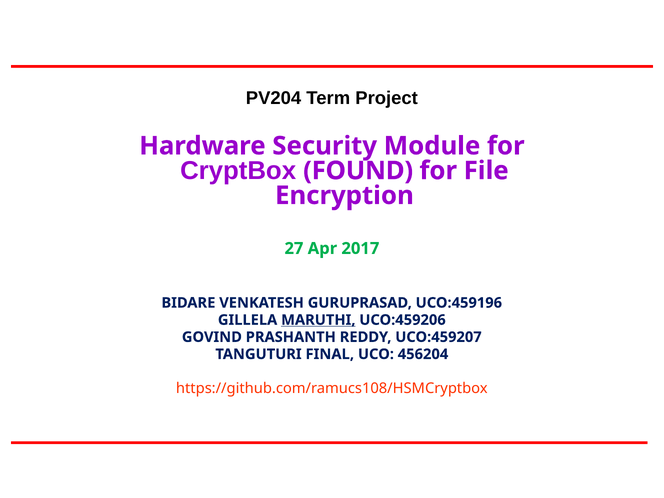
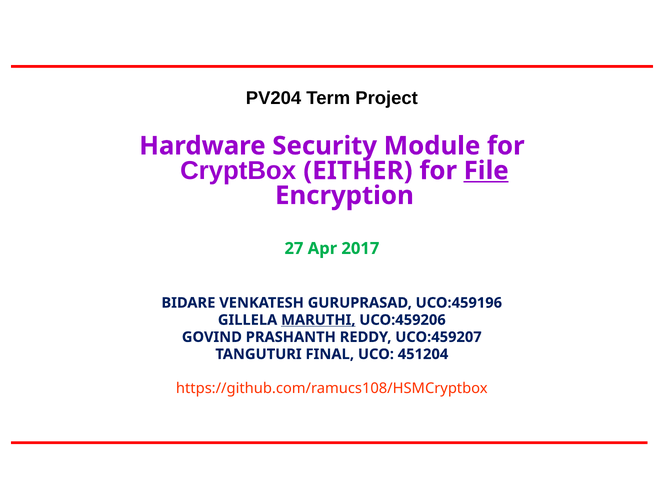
FOUND: FOUND -> EITHER
File underline: none -> present
456204: 456204 -> 451204
